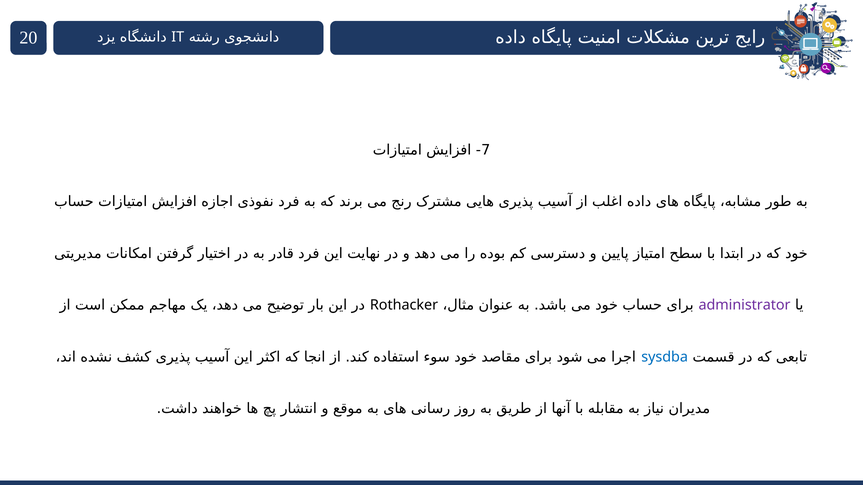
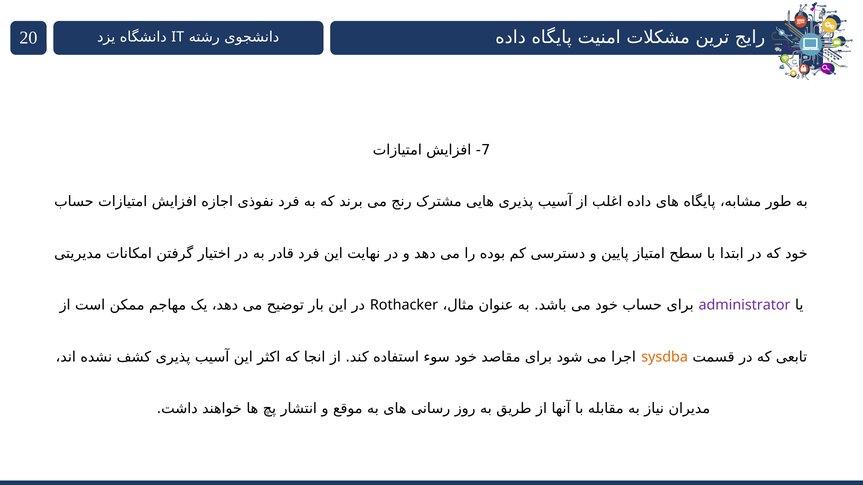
sysdba colour: blue -> orange
